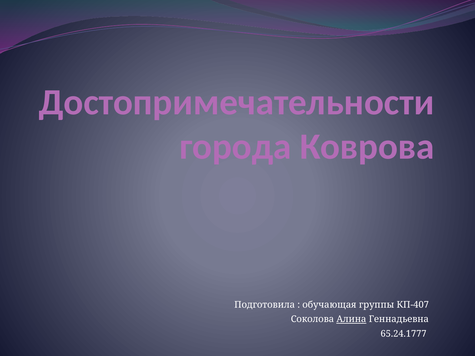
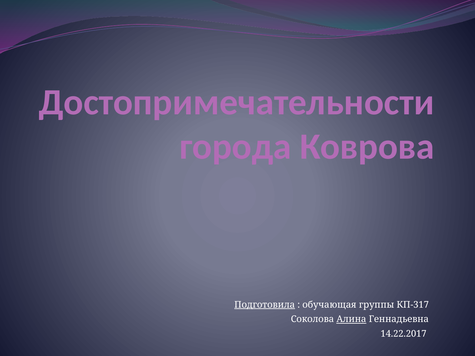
Подготовила underline: none -> present
КП-407: КП-407 -> КП-317
65.24.1777: 65.24.1777 -> 14.22.2017
